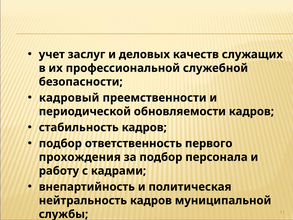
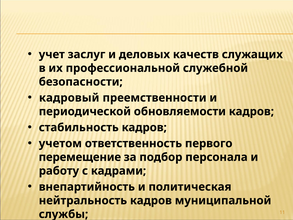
подбор at (60, 143): подбор -> учетом
прохождения: прохождения -> перемещение
